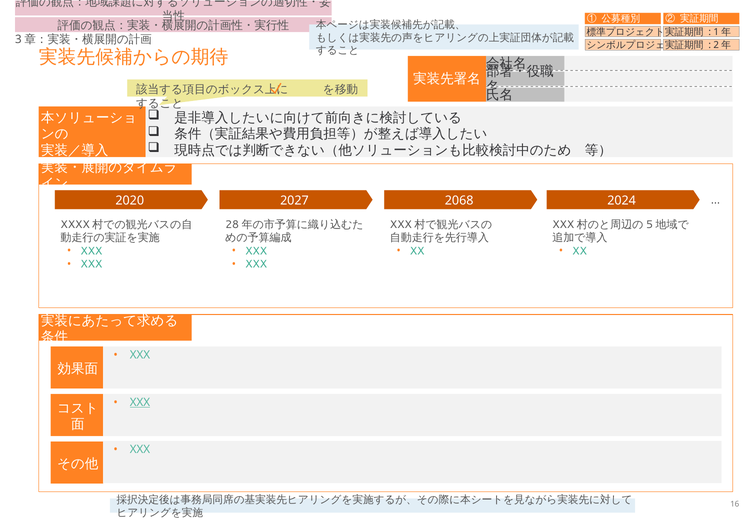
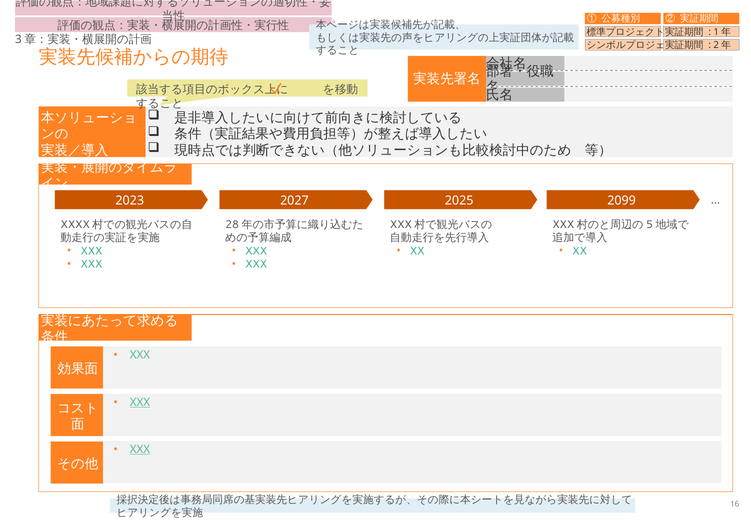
2020: 2020 -> 2023
2068: 2068 -> 2025
2024: 2024 -> 2099
XXX at (140, 449) underline: none -> present
